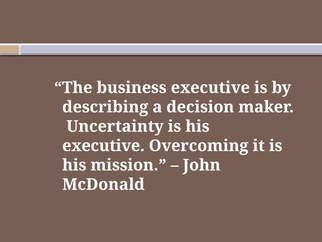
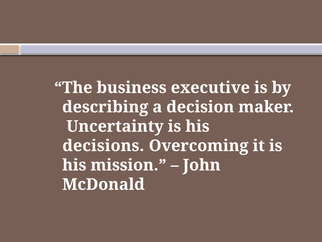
executive at (103, 145): executive -> decisions
